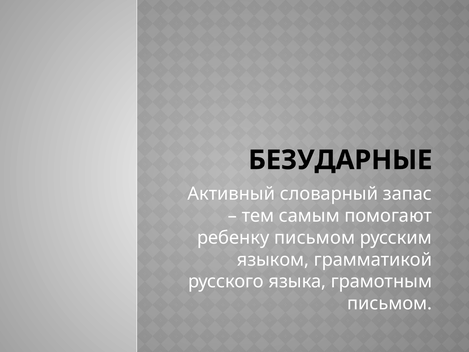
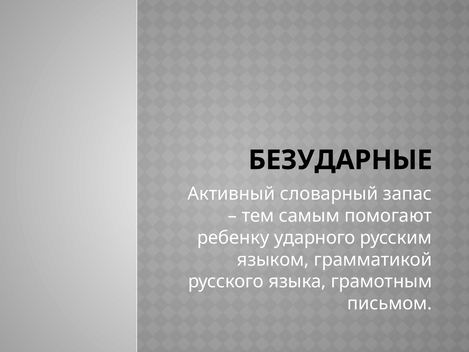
ребенку письмом: письмом -> ударного
